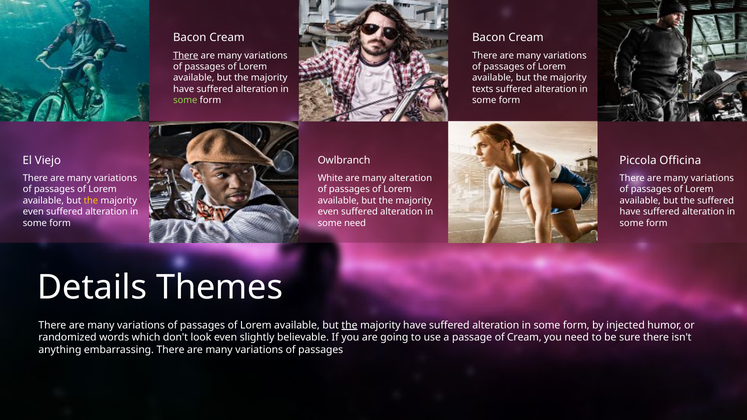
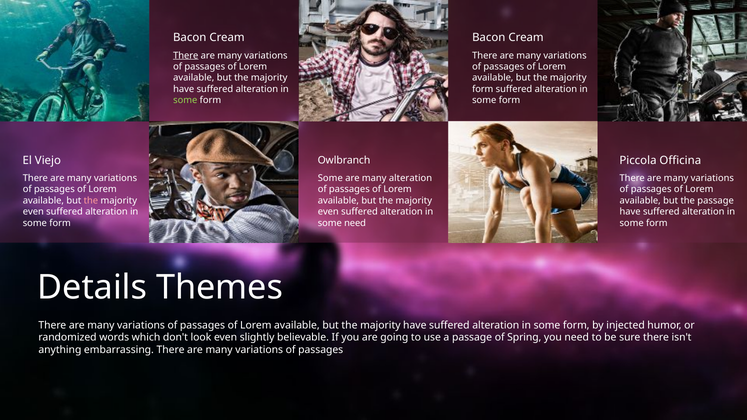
texts at (483, 89): texts -> form
White at (330, 178): White -> Some
the at (91, 201) colour: yellow -> pink
the suffered: suffered -> passage
the at (349, 325) underline: present -> none
of Cream: Cream -> Spring
